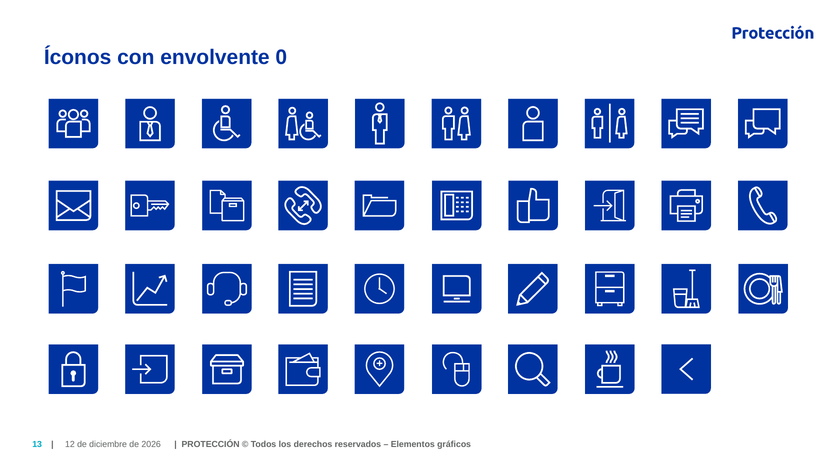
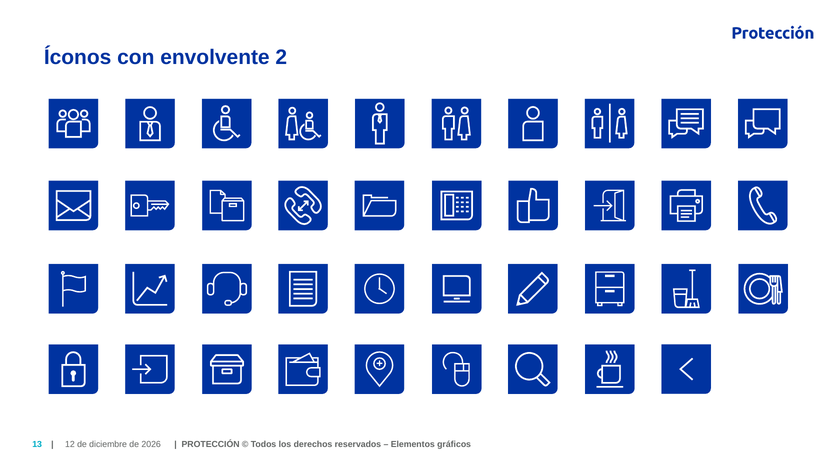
0: 0 -> 2
